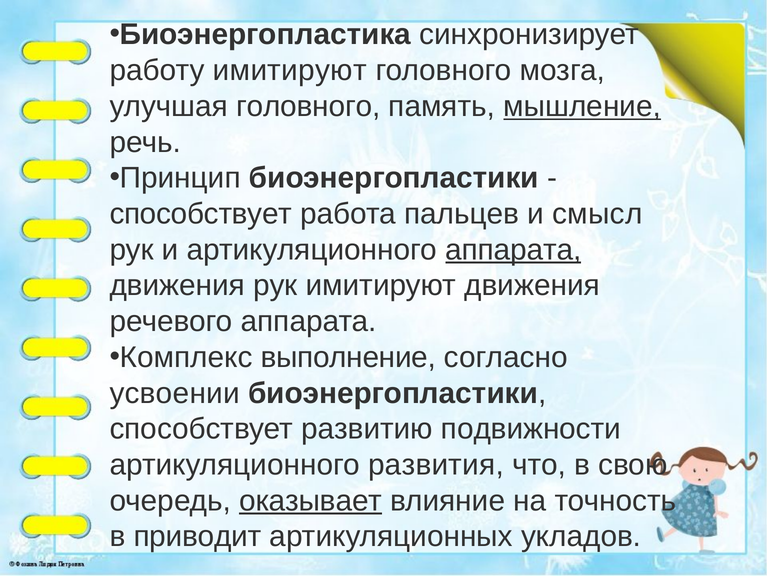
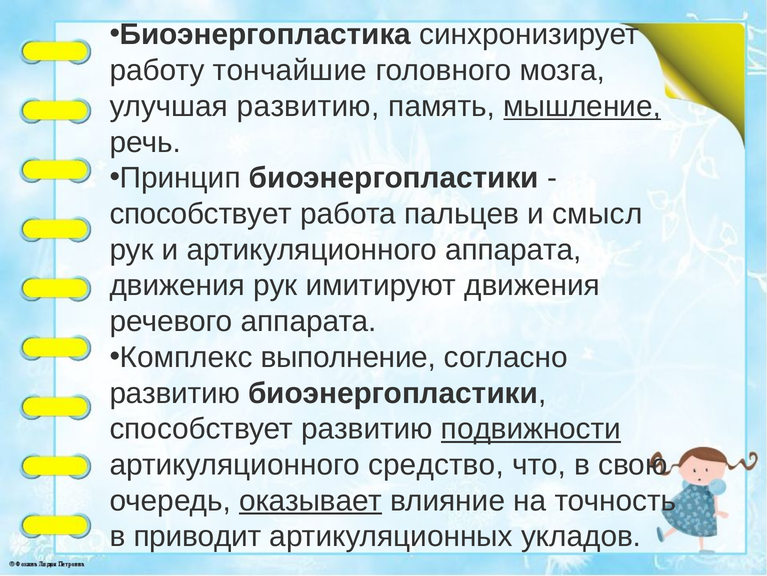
работу имитируют: имитируют -> тончайшие
улучшая головного: головного -> развитию
аппарата at (513, 249) underline: present -> none
усвоении at (175, 393): усвоении -> развитию
подвижности underline: none -> present
развития: развития -> средство
